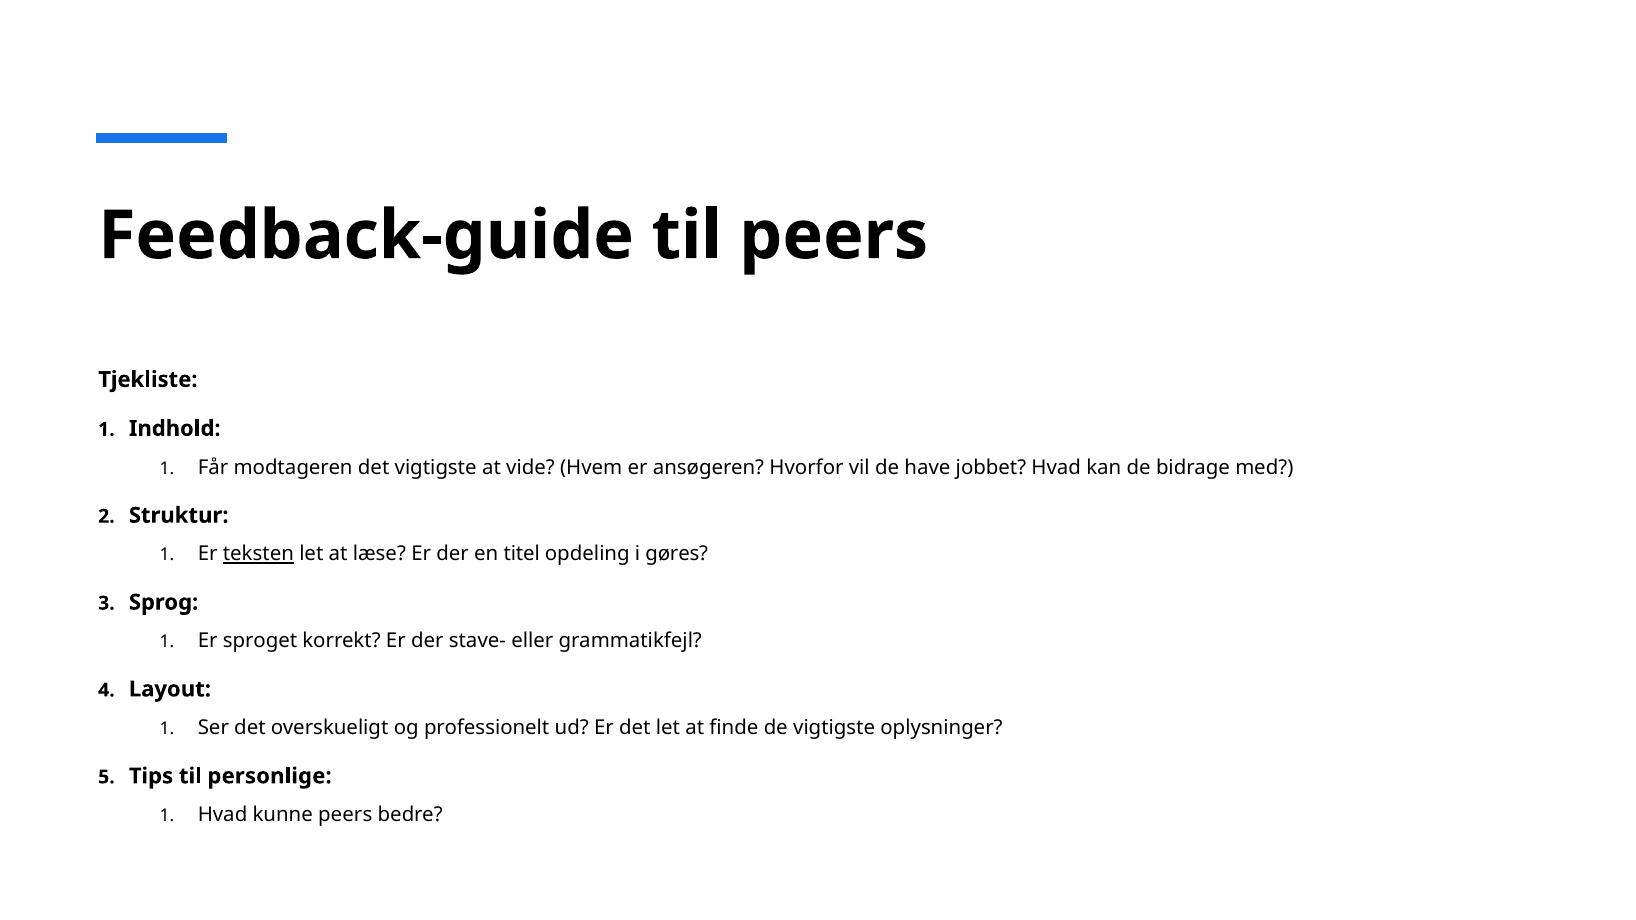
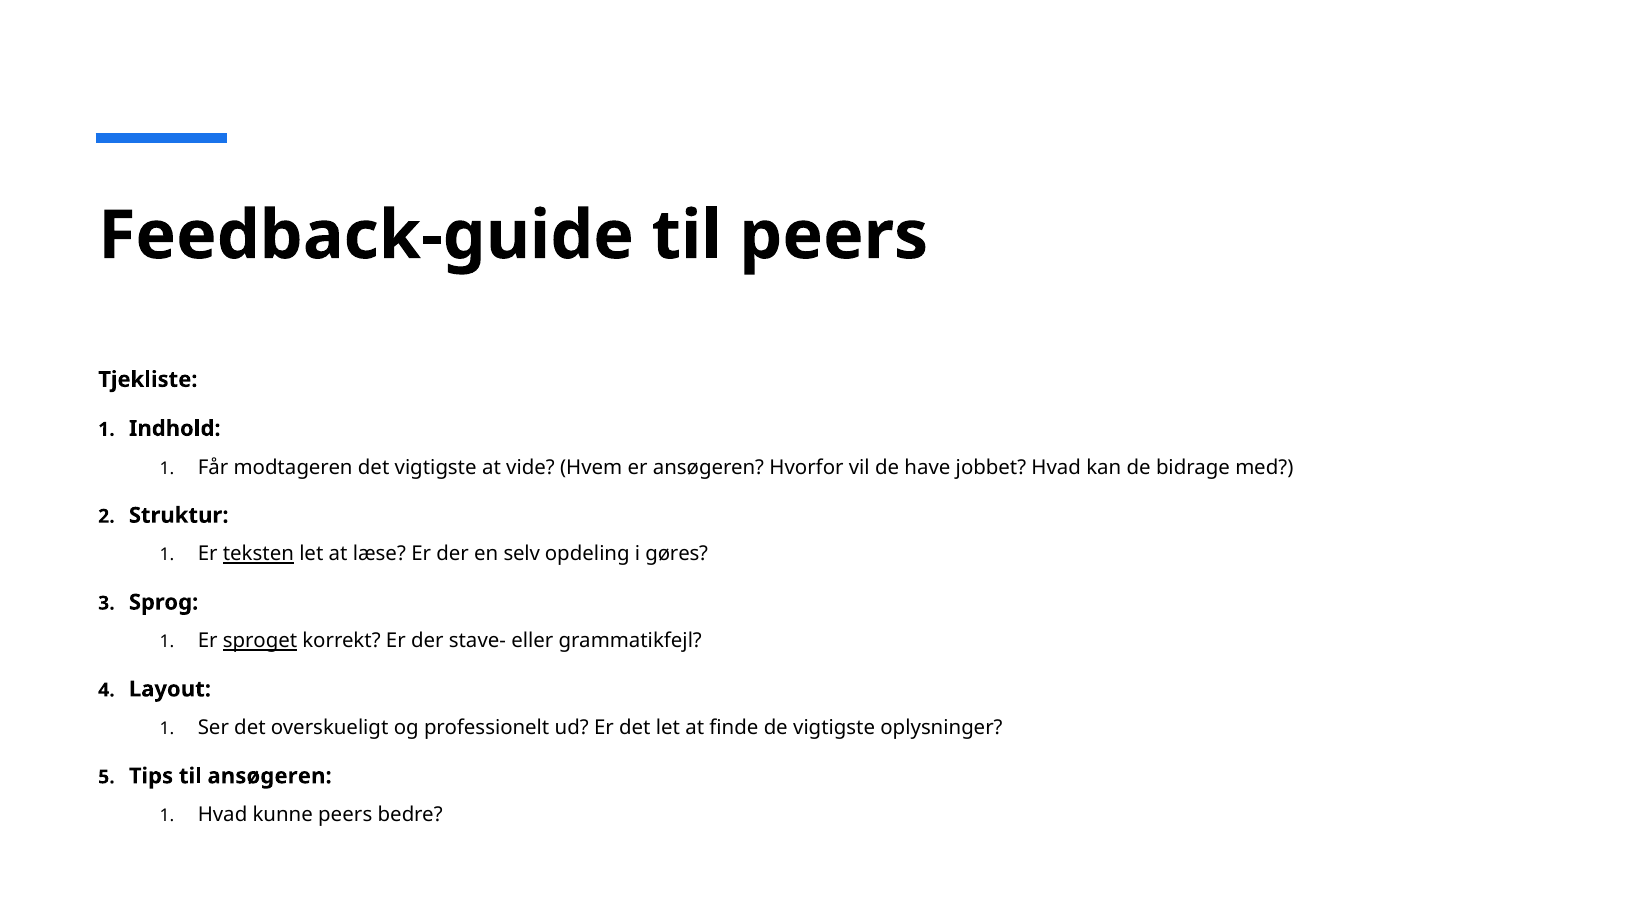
titel: titel -> selv
sproget underline: none -> present
til personlige: personlige -> ansøgeren
